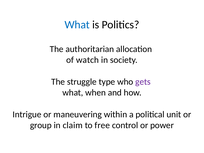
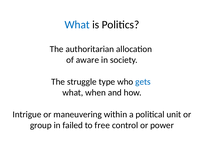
watch: watch -> aware
gets colour: purple -> blue
claim: claim -> failed
